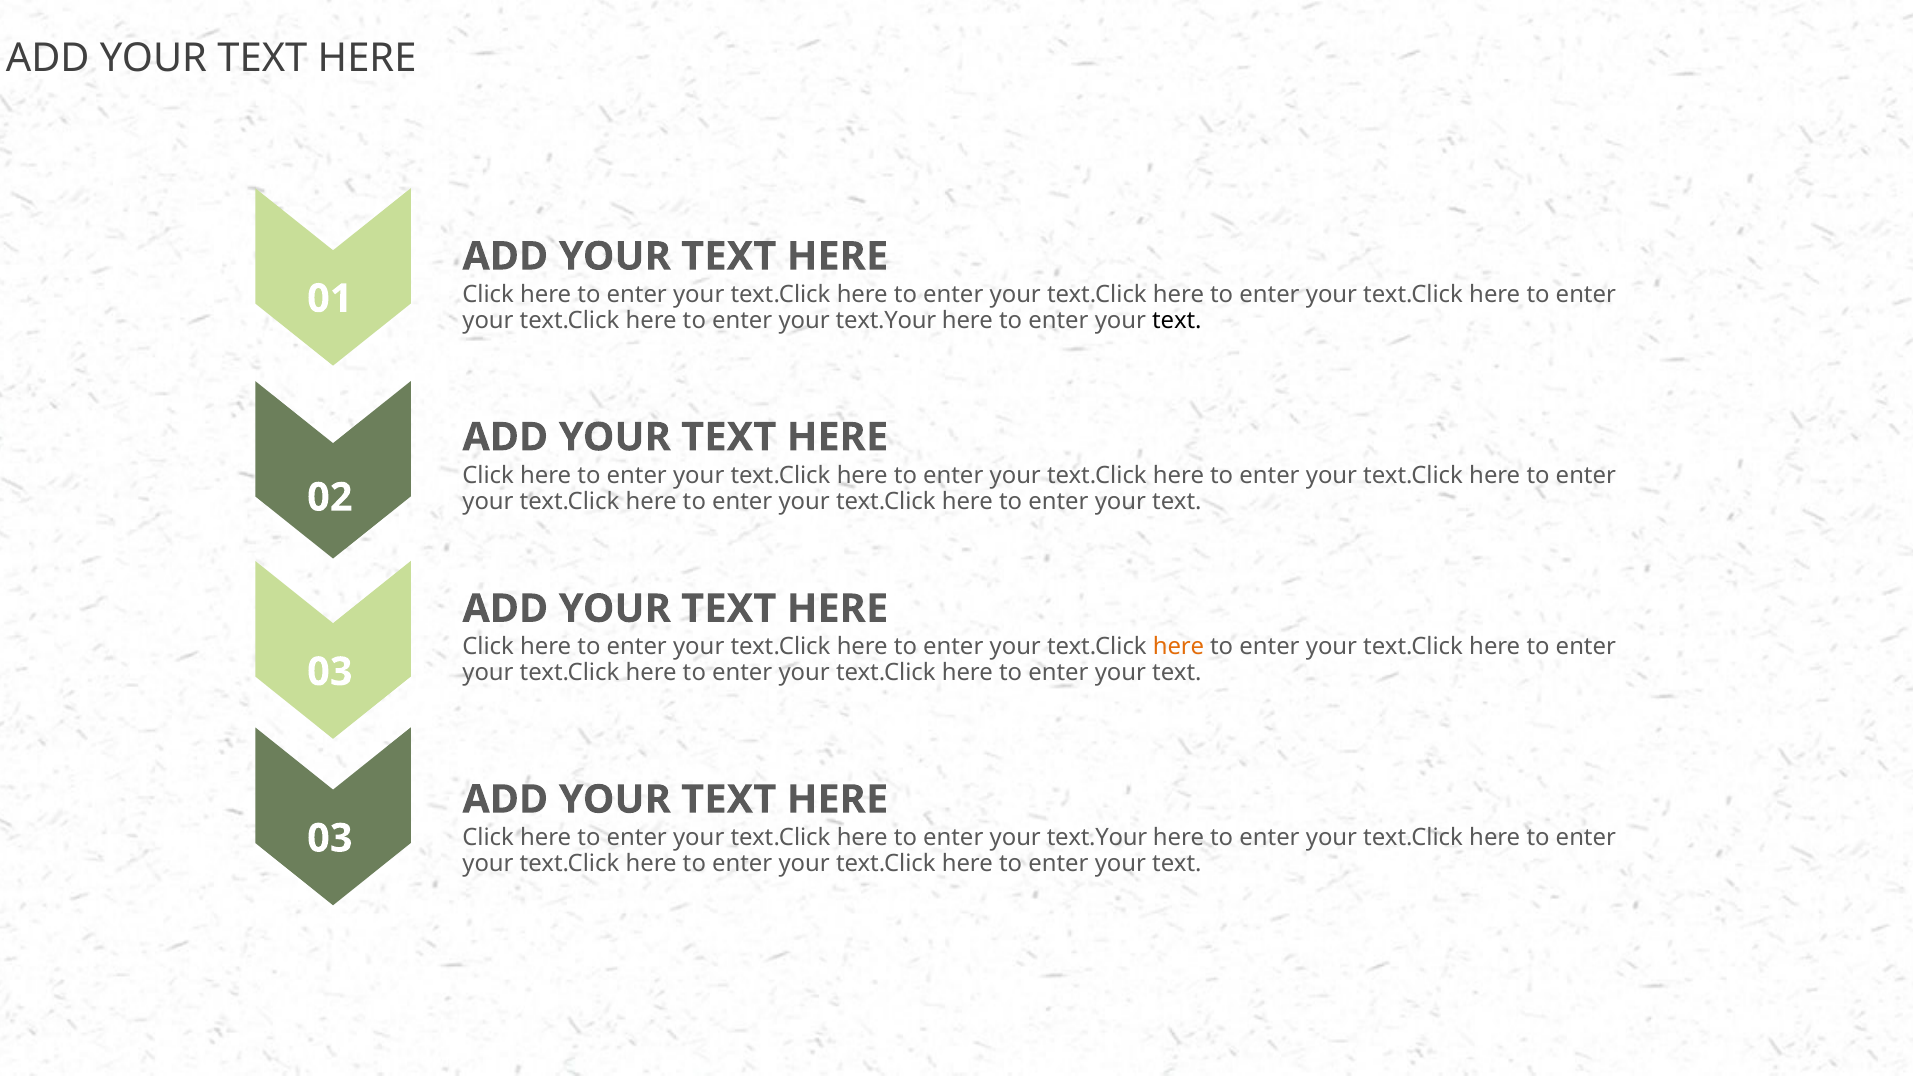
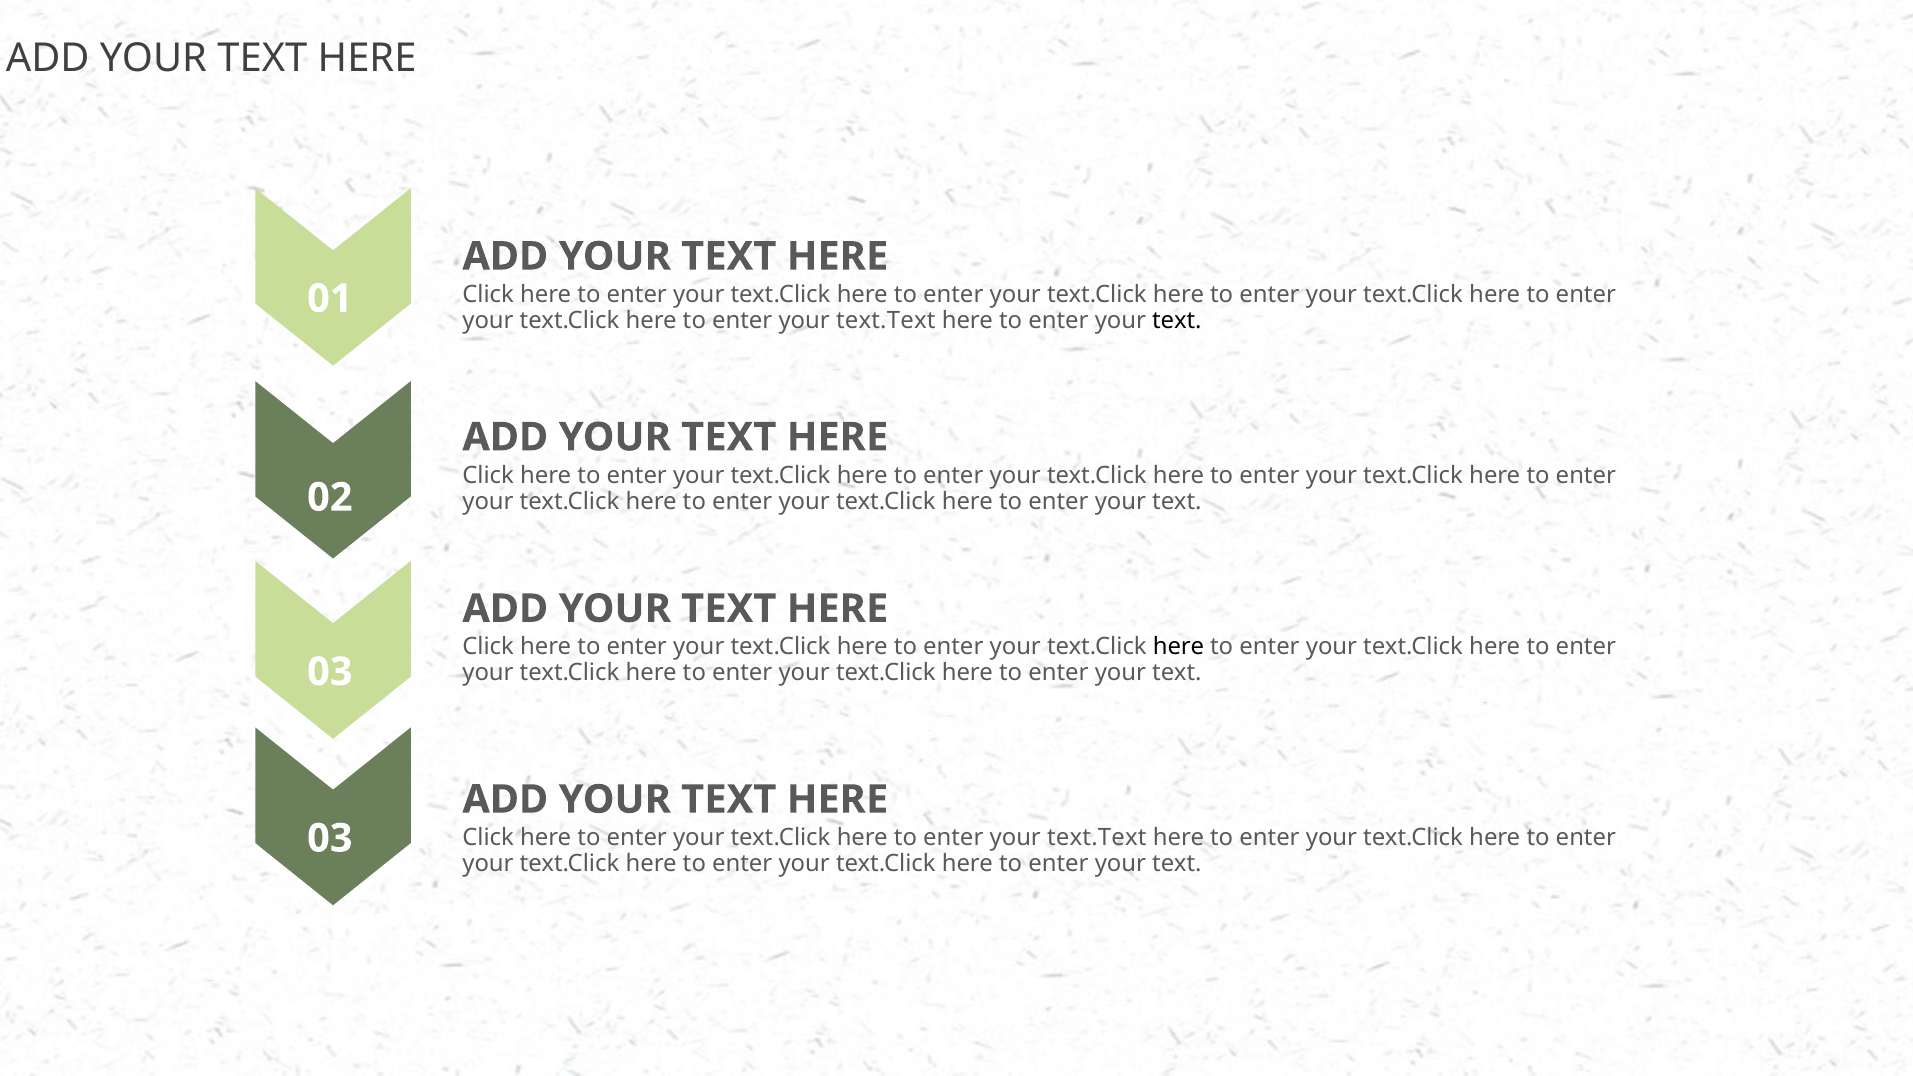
text.Your at (886, 321): text.Your -> text.Text
here at (1179, 647) colour: orange -> black
text.Your at (1097, 838): text.Your -> text.Text
